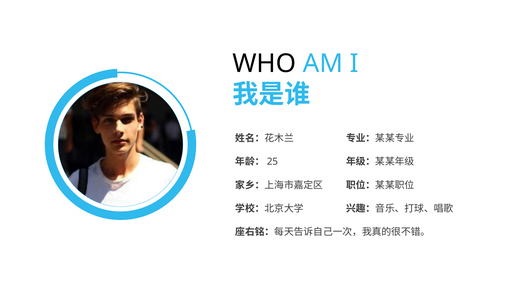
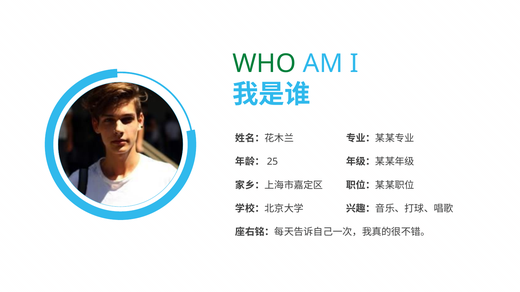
WHO colour: black -> green
